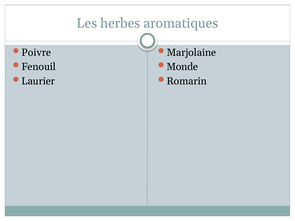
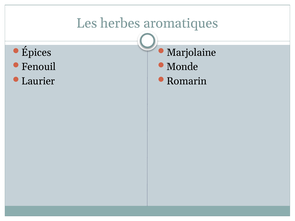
Poivre: Poivre -> Épices
